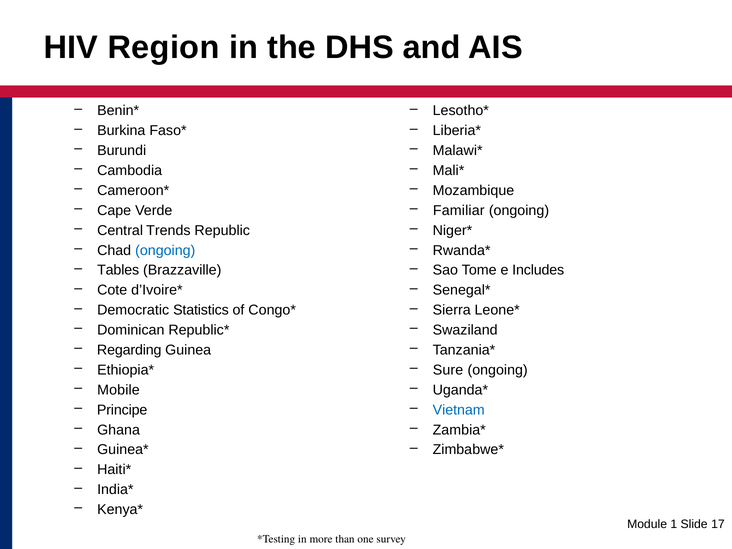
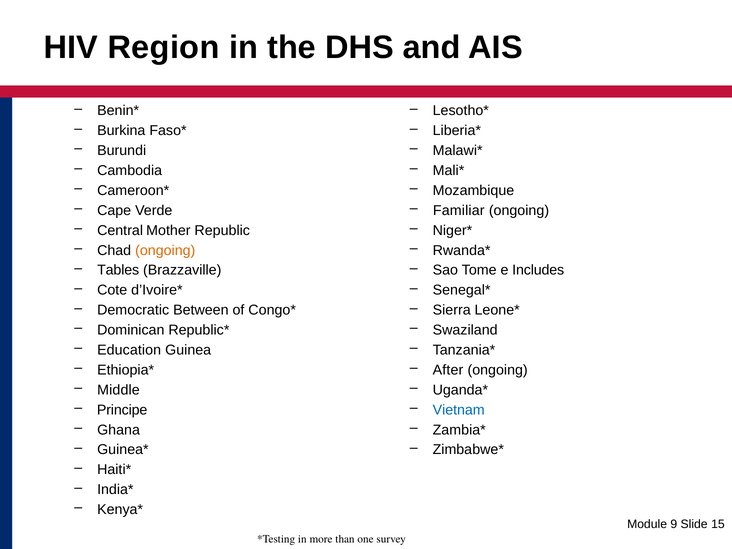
Trends: Trends -> Mother
ongoing at (165, 250) colour: blue -> orange
Statistics: Statistics -> Between
Regarding: Regarding -> Education
Sure: Sure -> After
Mobile: Mobile -> Middle
1: 1 -> 9
17: 17 -> 15
